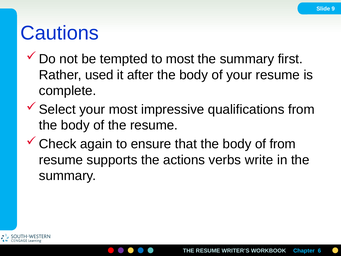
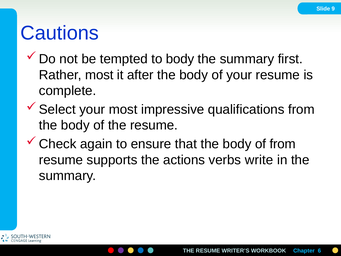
to most: most -> body
Rather used: used -> most
